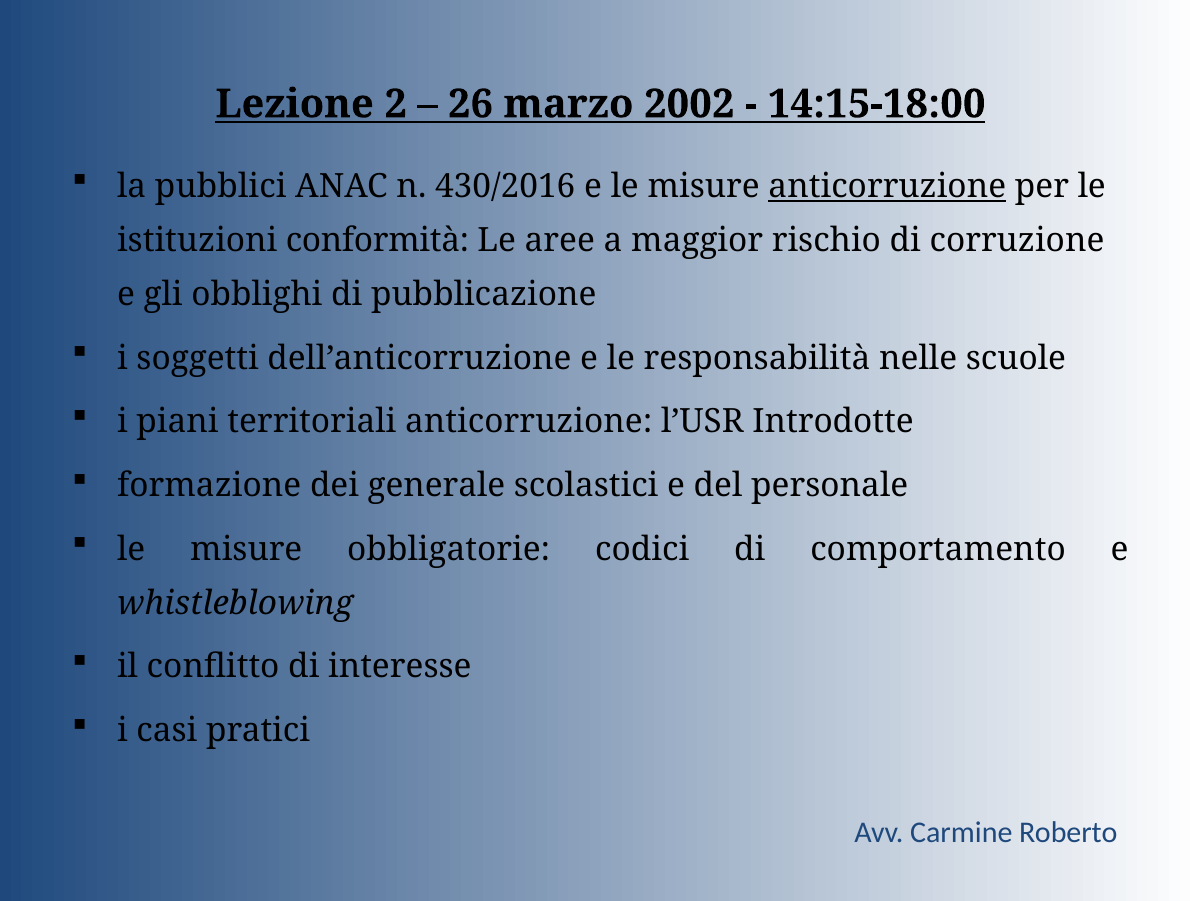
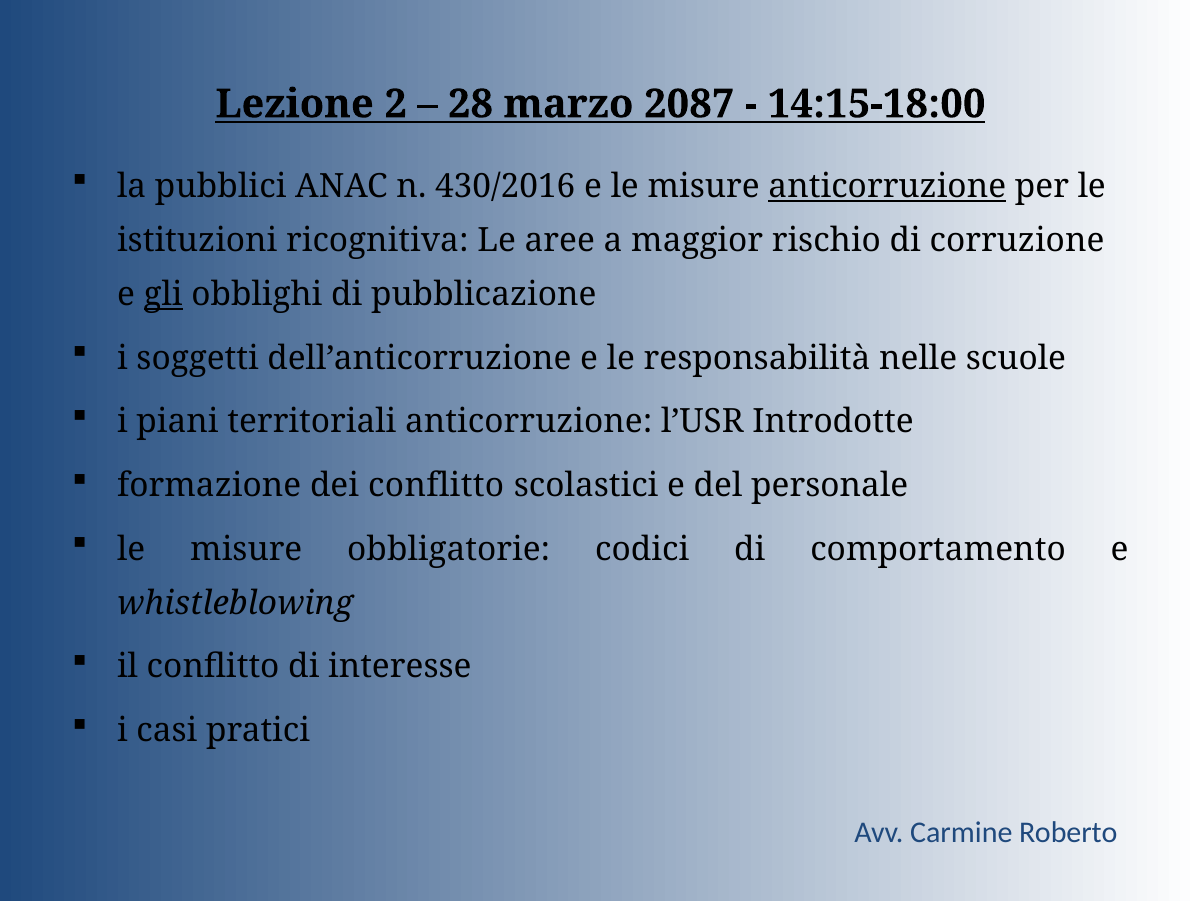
26: 26 -> 28
2002: 2002 -> 2087
conformità: conformità -> ricognitiva
gli underline: none -> present
dei generale: generale -> conflitto
